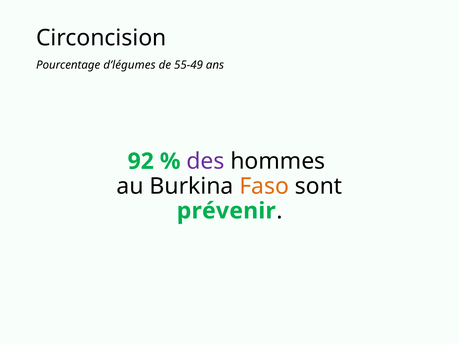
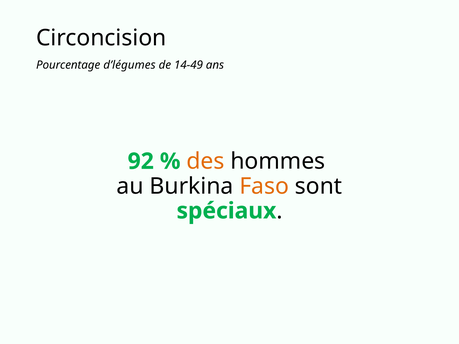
55-49: 55-49 -> 14-49
des colour: purple -> orange
prévenir: prévenir -> spéciaux
